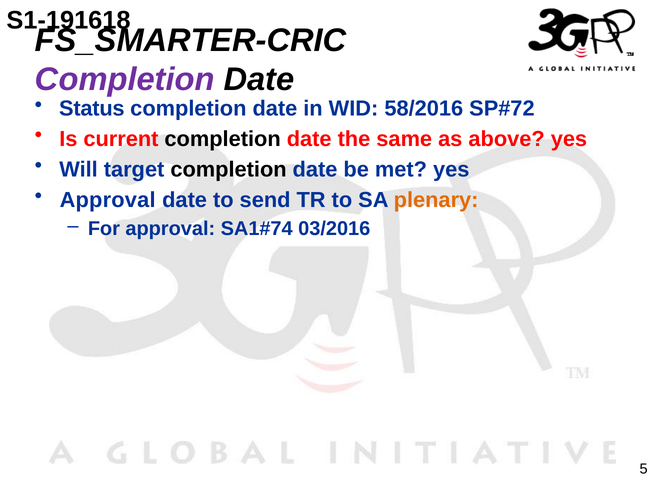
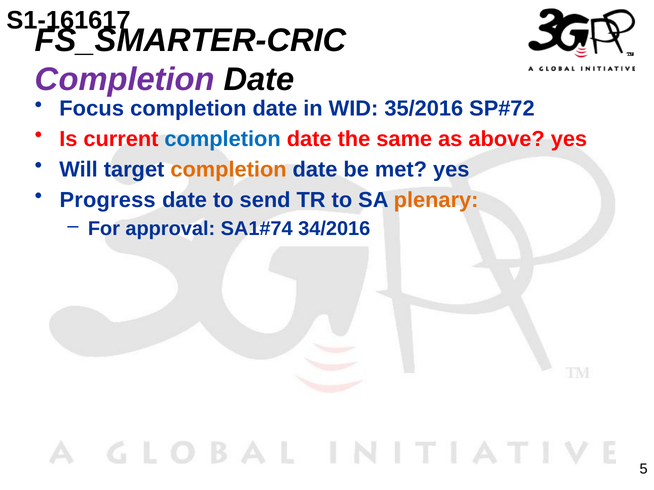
S1-191618: S1-191618 -> S1-161617
Status: Status -> Focus
58/2016: 58/2016 -> 35/2016
completion at (223, 139) colour: black -> blue
completion at (229, 170) colour: black -> orange
Approval at (108, 200): Approval -> Progress
03/2016: 03/2016 -> 34/2016
